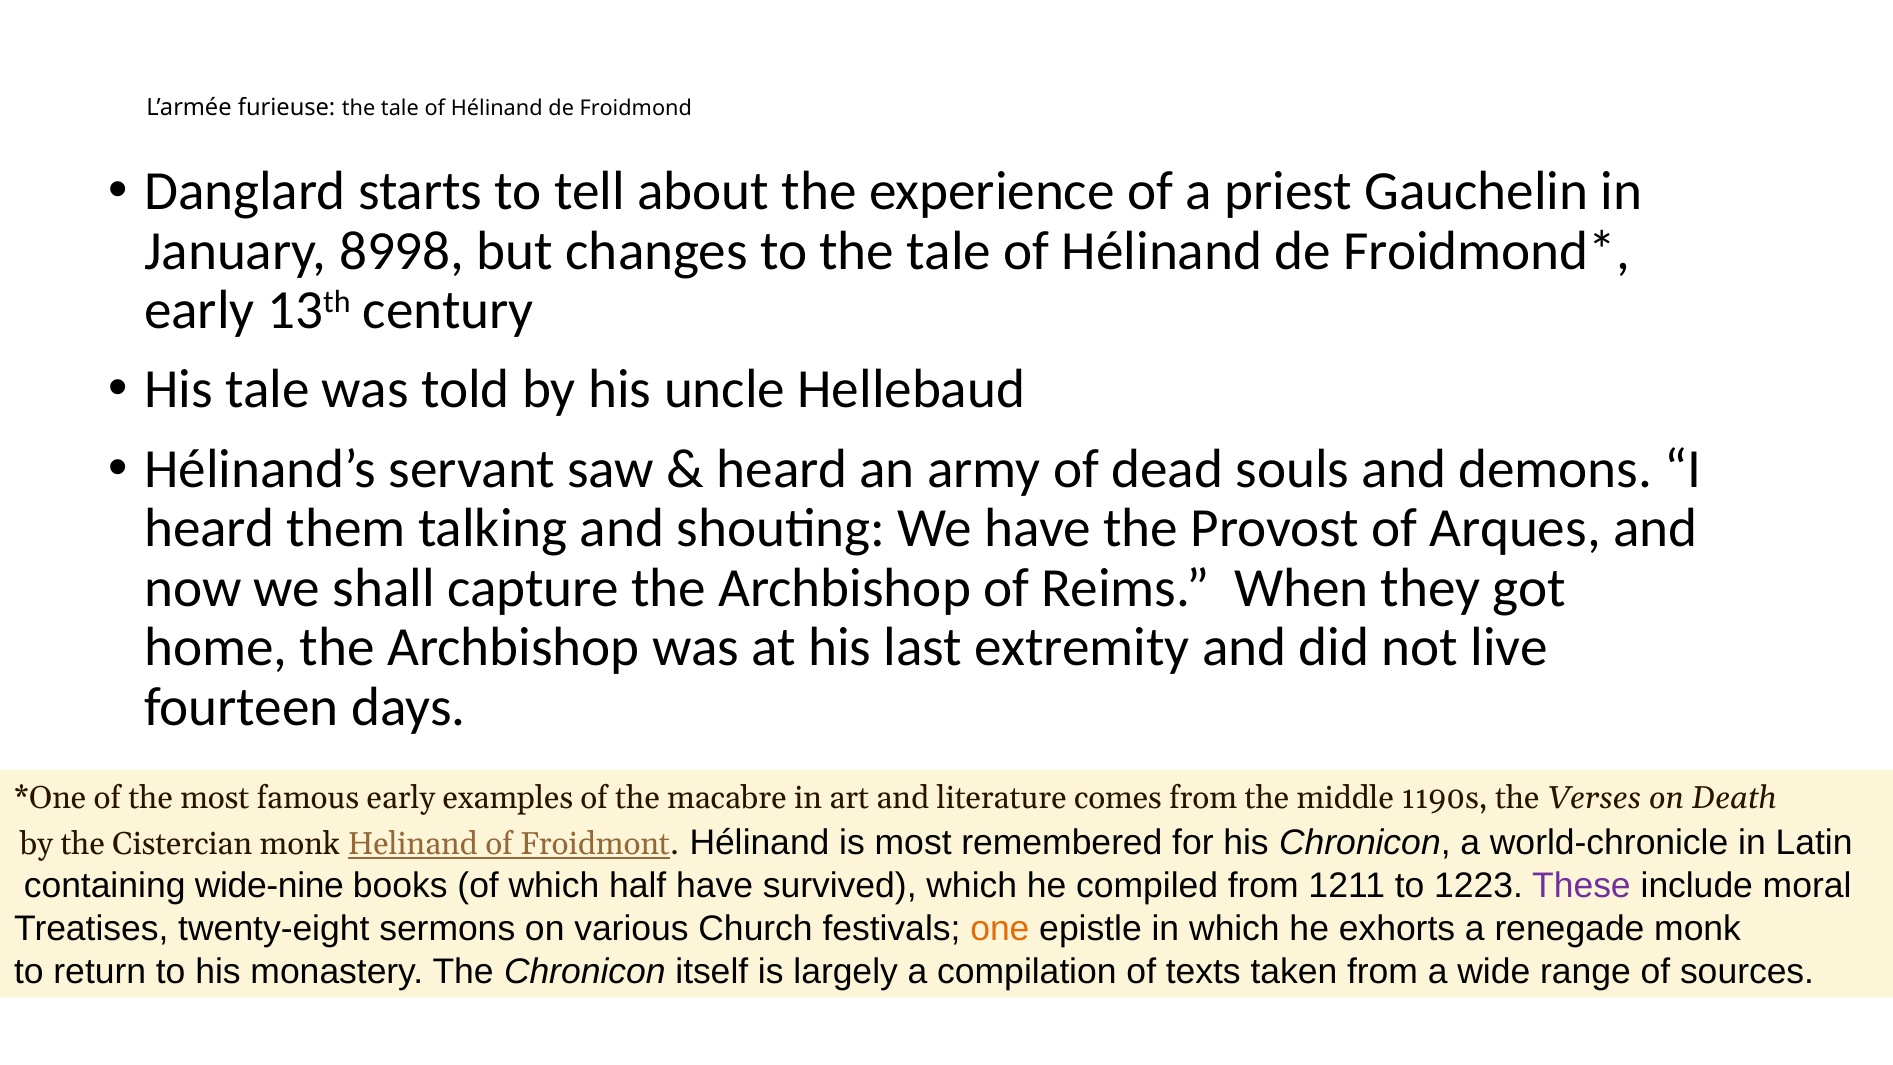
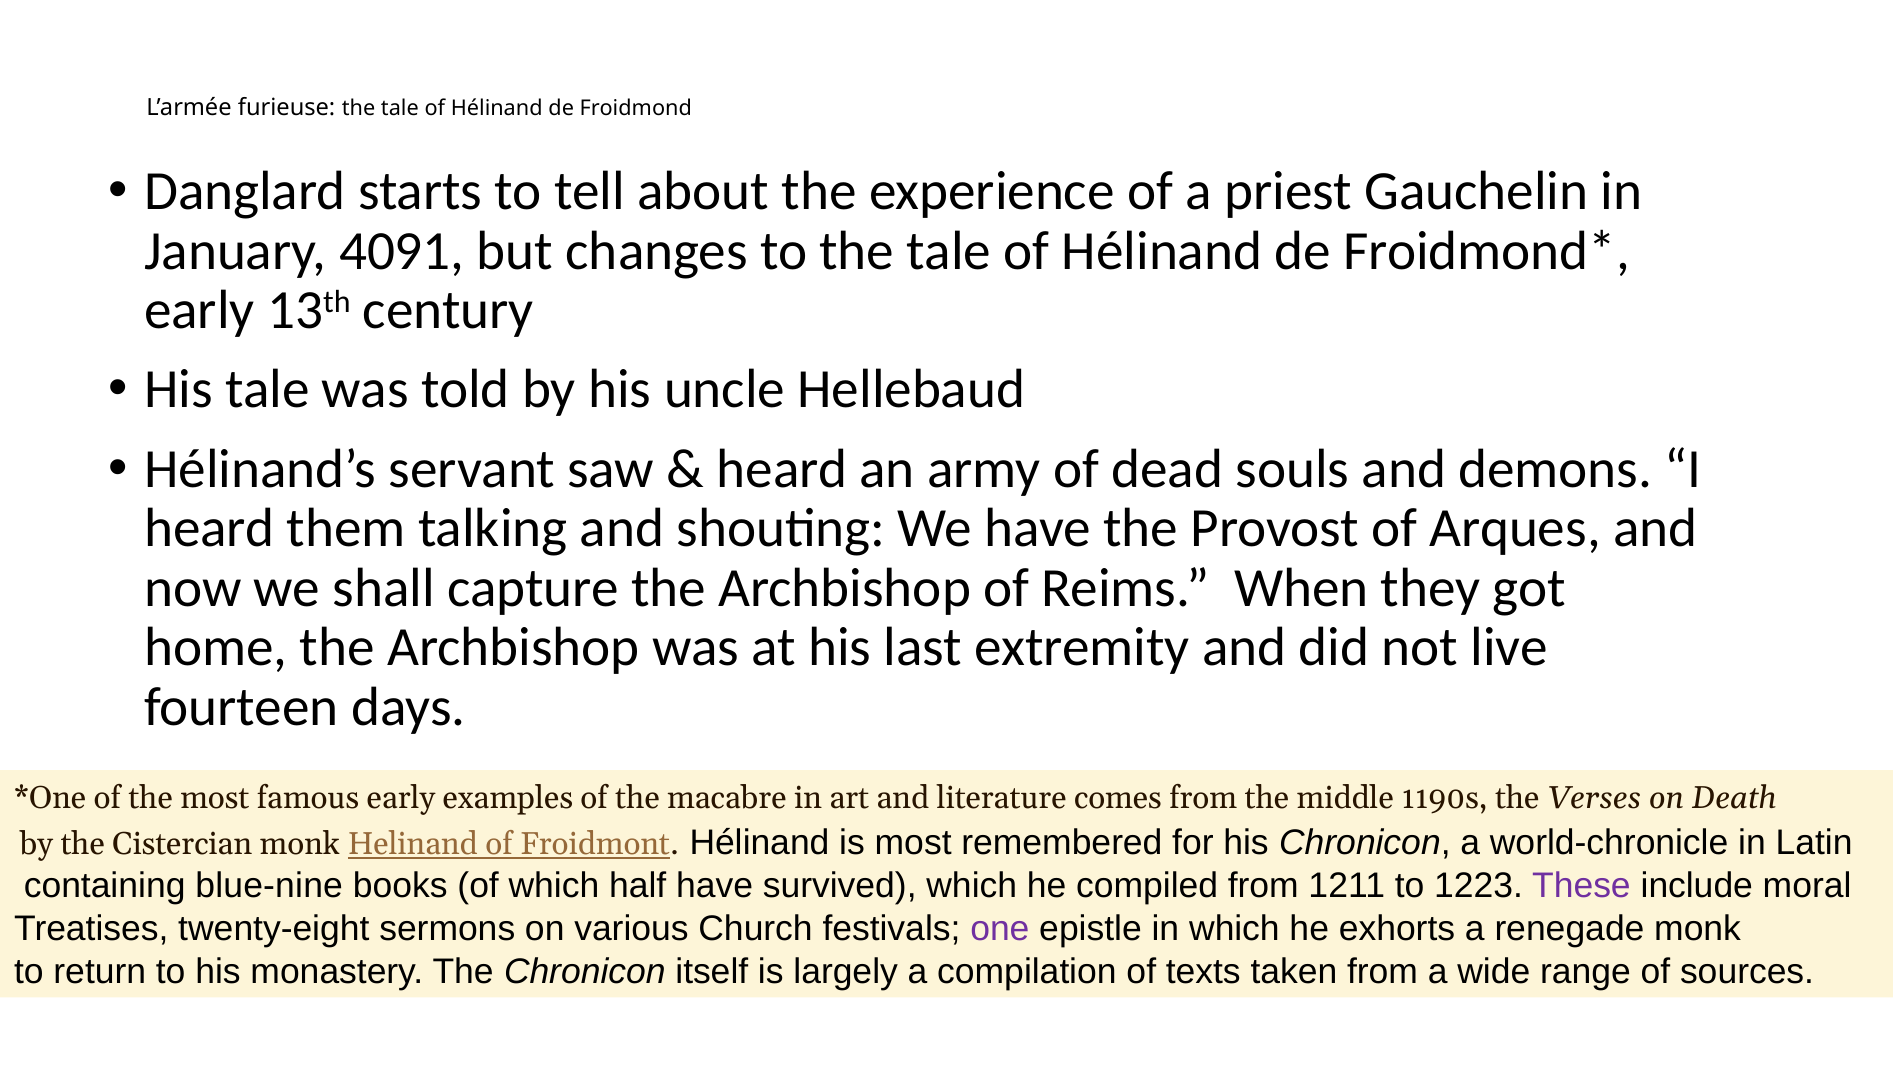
8998: 8998 -> 4091
wide-nine: wide-nine -> blue-nine
one colour: orange -> purple
